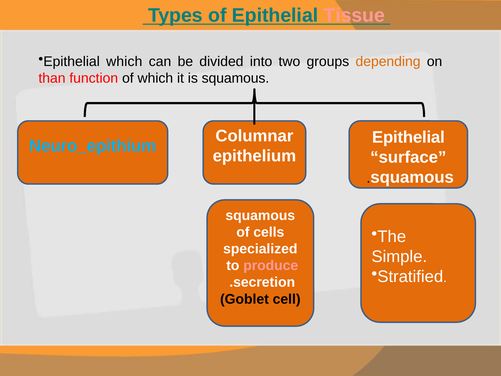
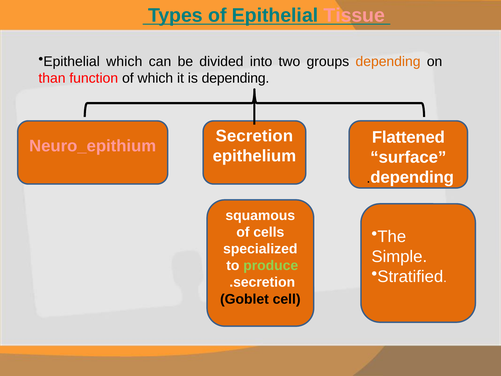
is squamous: squamous -> depending
Columnar at (254, 136): Columnar -> Secretion
Epithelial at (408, 137): Epithelial -> Flattened
Neuro_epithium colour: light blue -> pink
squamous at (412, 177): squamous -> depending
produce colour: pink -> light green
